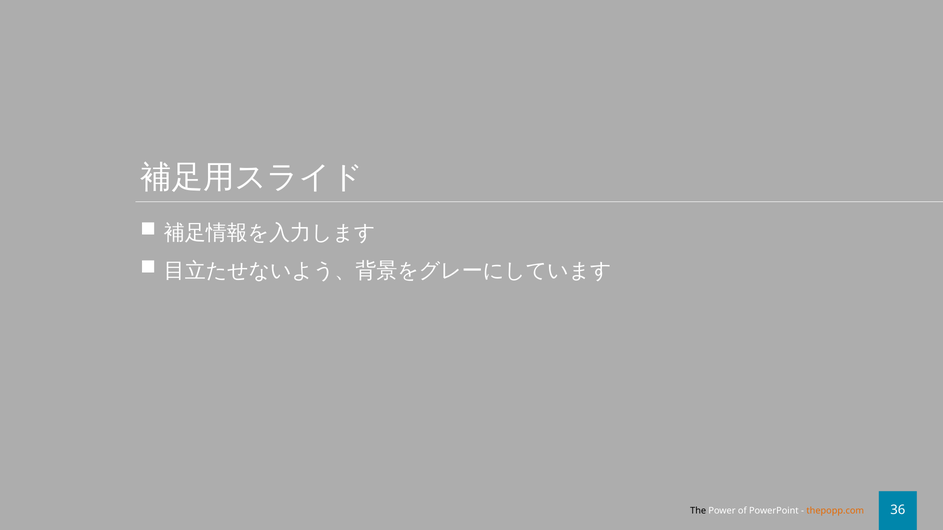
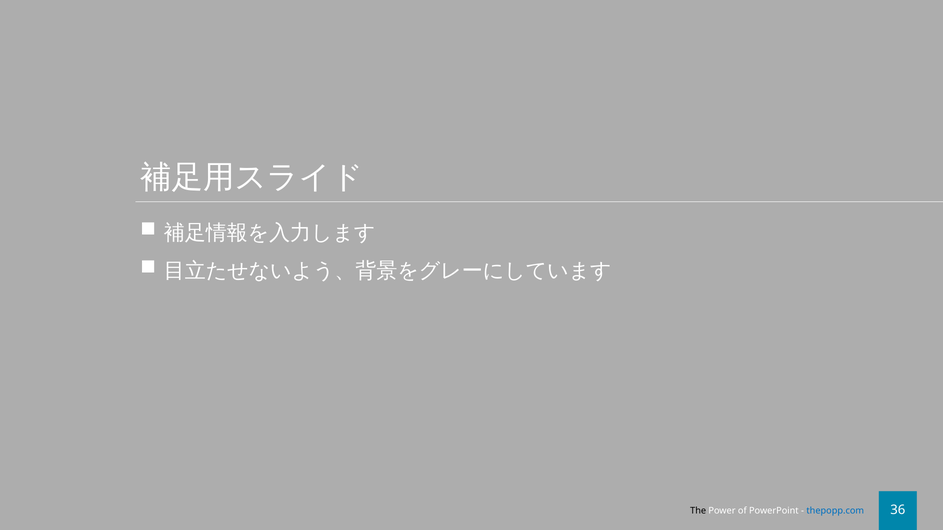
thepopp.com colour: orange -> blue
